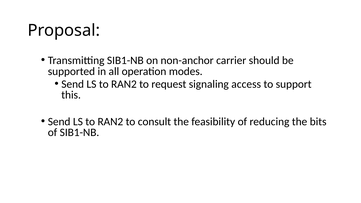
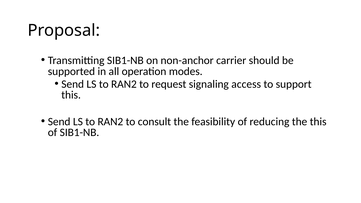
the bits: bits -> this
